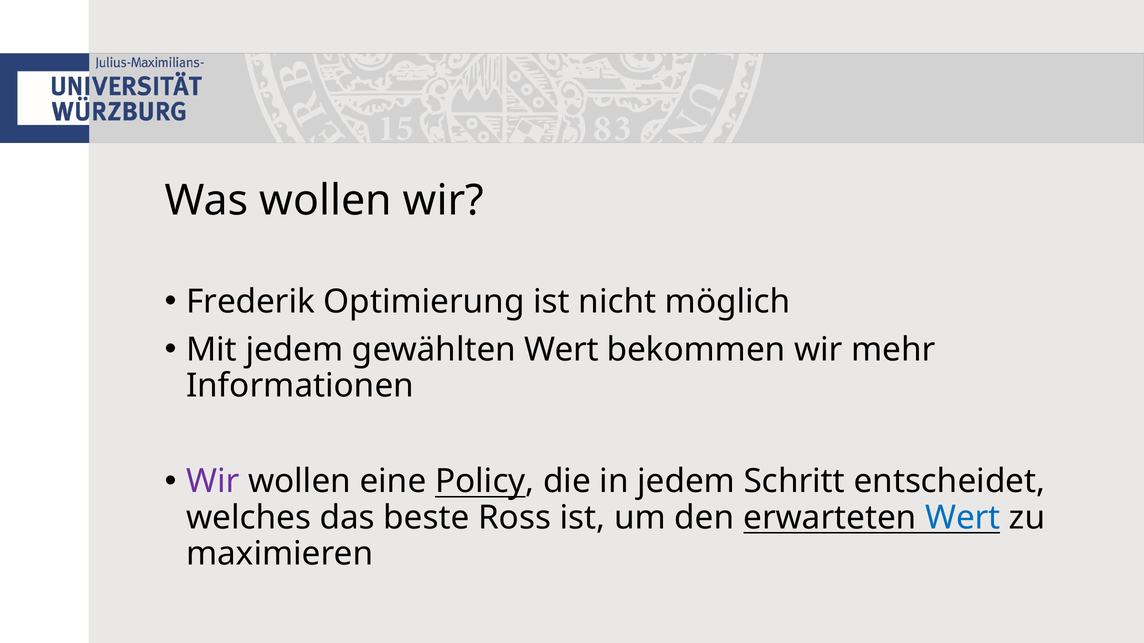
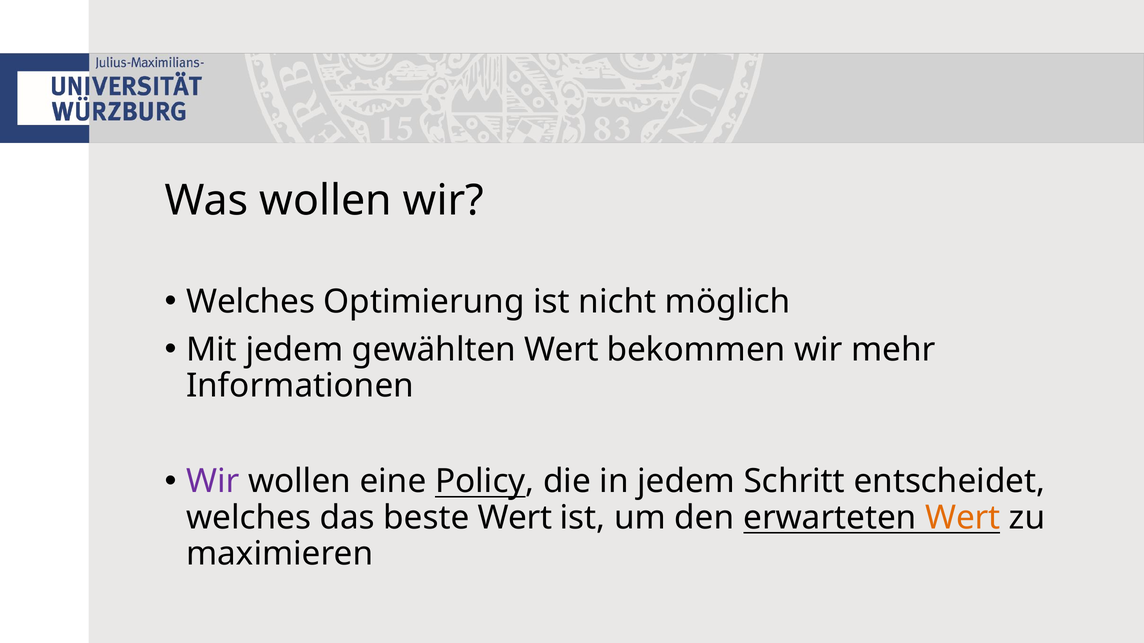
Frederik at (251, 302): Frederik -> Welches
beste Ross: Ross -> Wert
Wert at (963, 518) colour: blue -> orange
